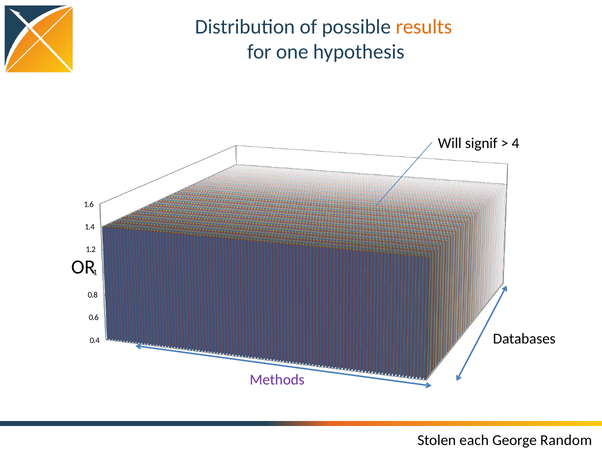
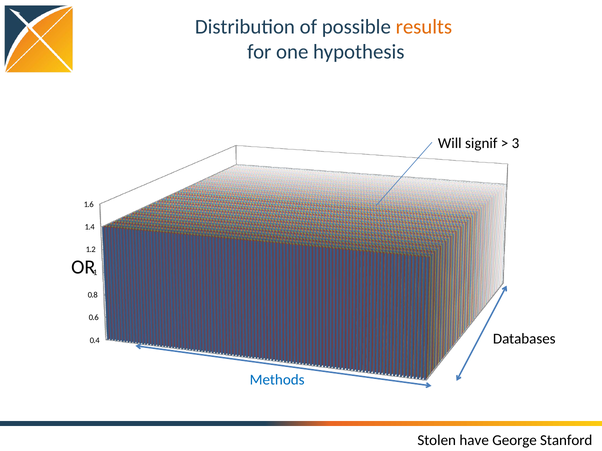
4: 4 -> 3
Methods colour: purple -> blue
each: each -> have
Random: Random -> Stanford
